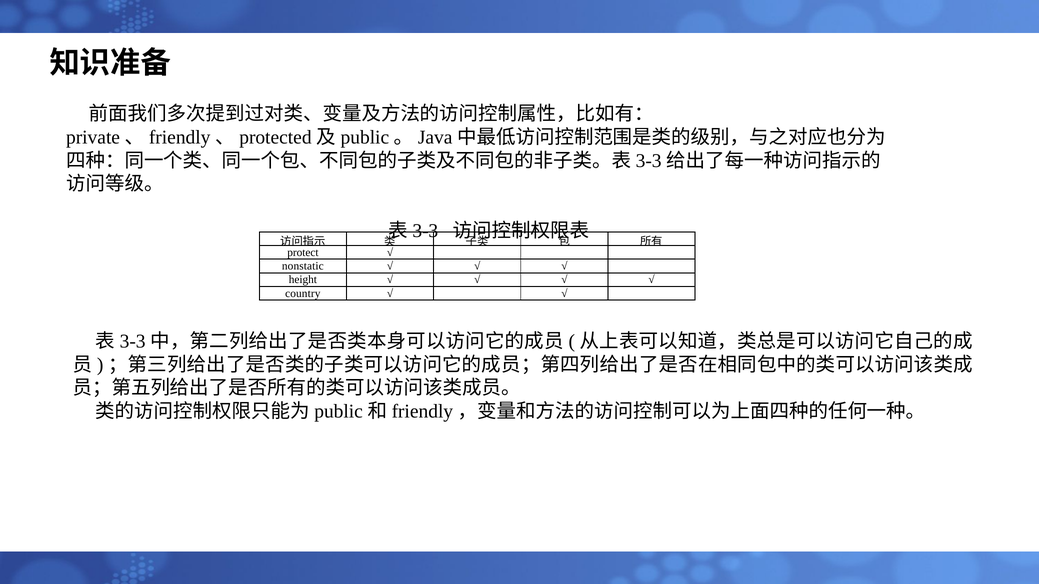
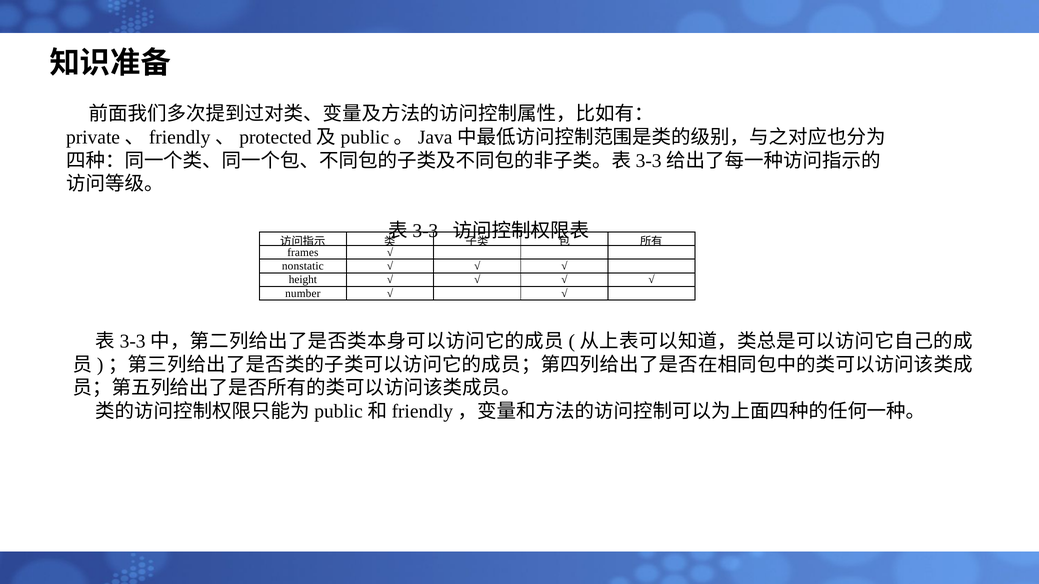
protect: protect -> frames
country: country -> number
